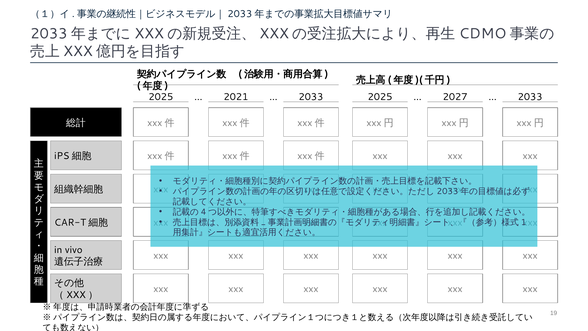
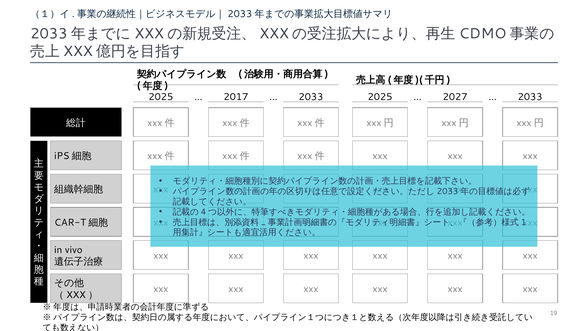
2021: 2021 -> 2017
